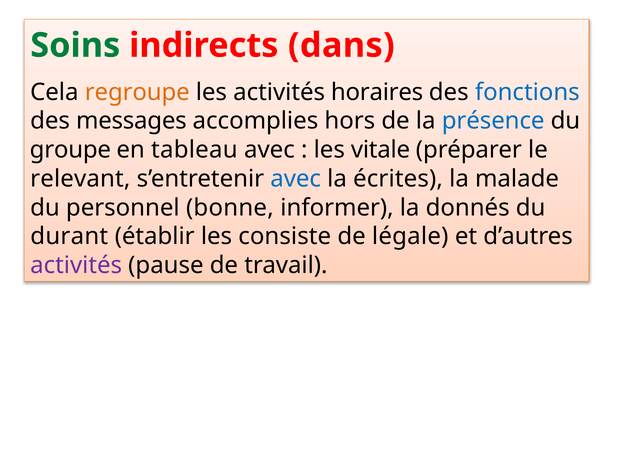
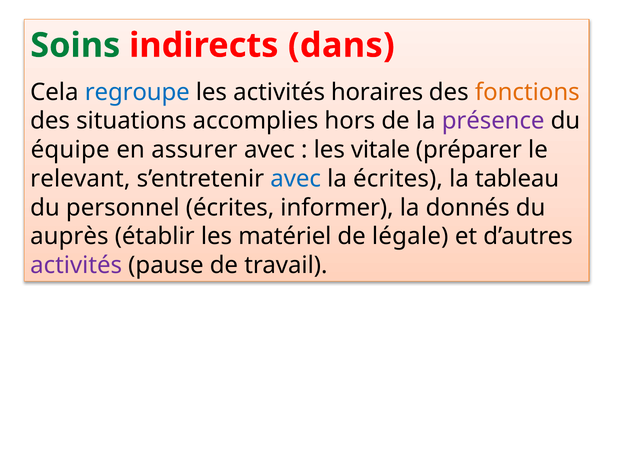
regroupe colour: orange -> blue
fonctions colour: blue -> orange
messages: messages -> situations
présence colour: blue -> purple
groupe: groupe -> équipe
tableau: tableau -> assurer
malade: malade -> tableau
personnel bonne: bonne -> écrites
durant: durant -> auprès
consiste: consiste -> matériel
